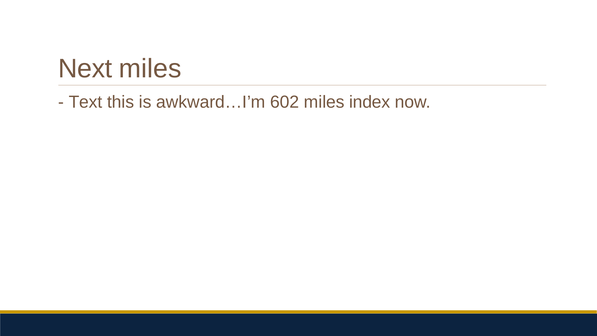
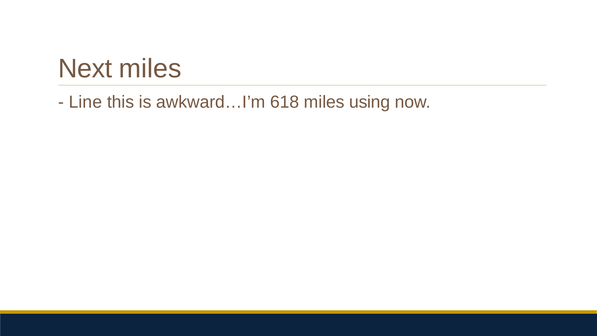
Text: Text -> Line
602: 602 -> 618
index: index -> using
